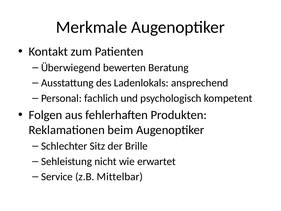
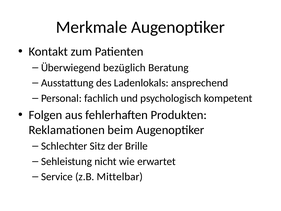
bewerten: bewerten -> bezüglich
